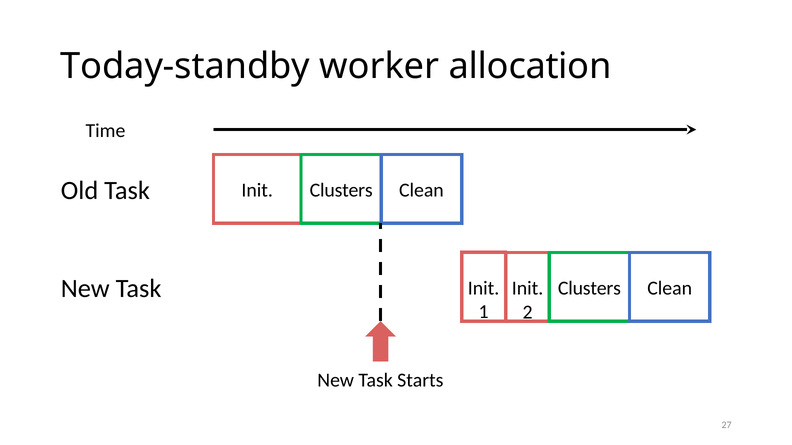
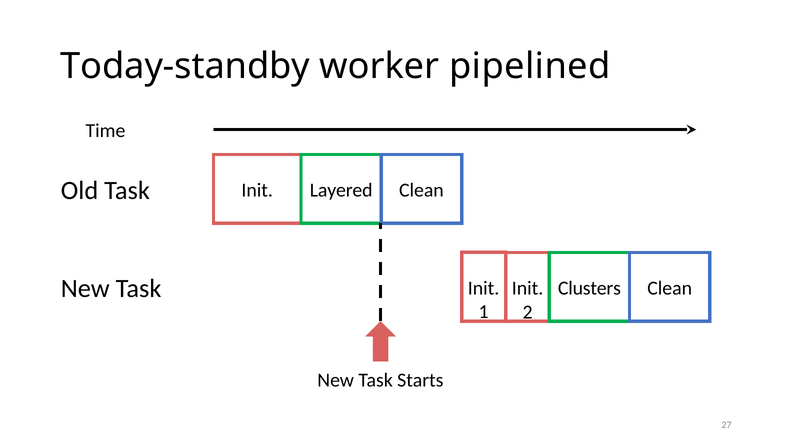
allocation: allocation -> pipelined
Init Clusters: Clusters -> Layered
